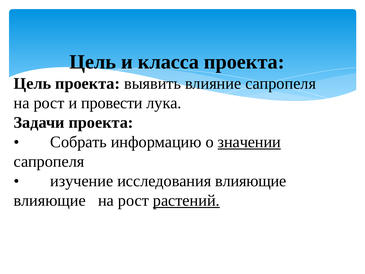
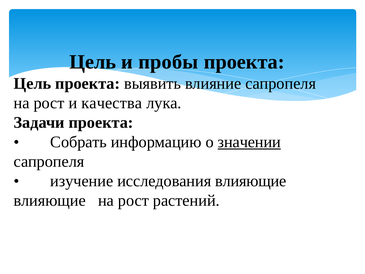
класса: класса -> пробы
провести: провести -> качества
растений underline: present -> none
